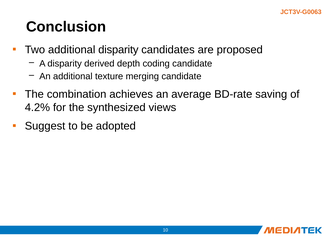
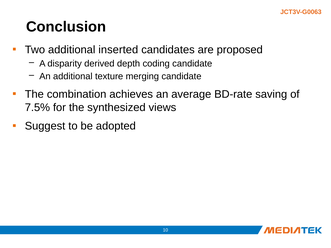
additional disparity: disparity -> inserted
4.2%: 4.2% -> 7.5%
